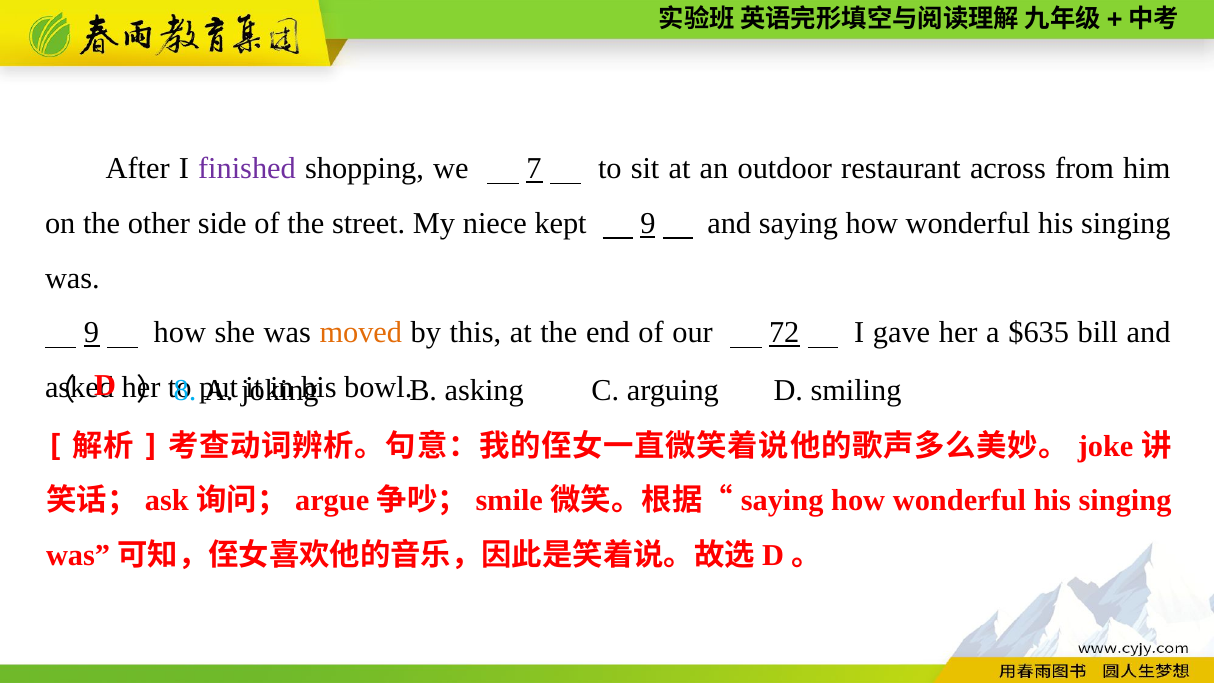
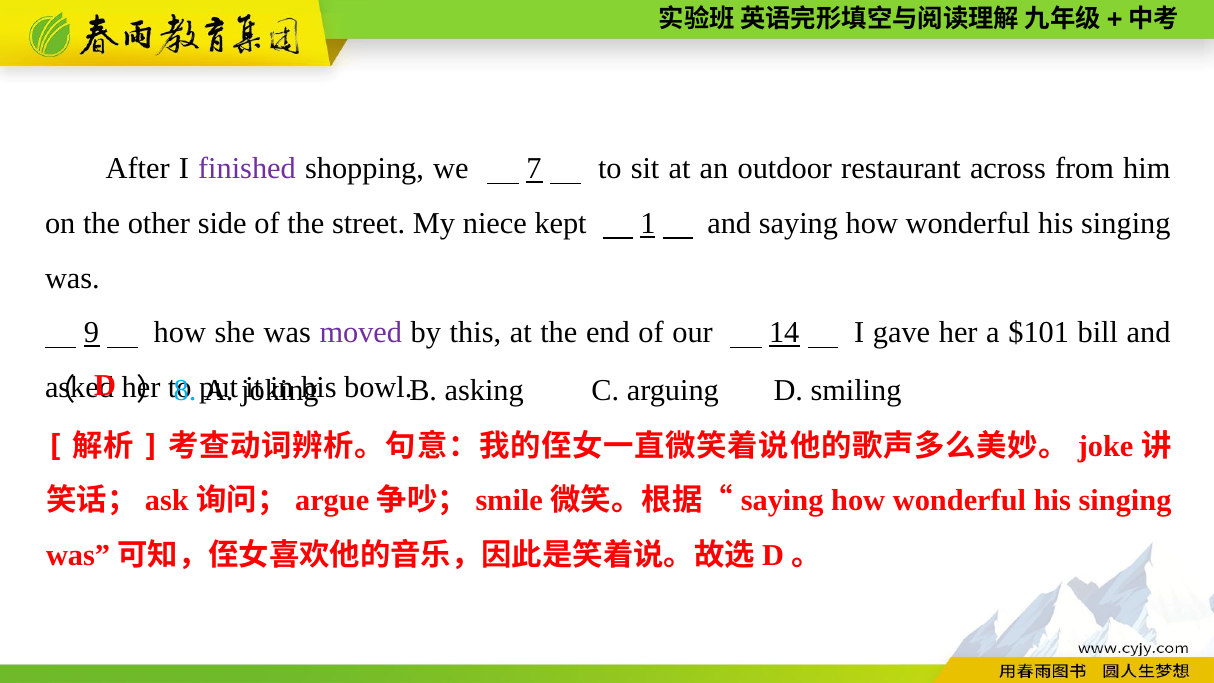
kept 9: 9 -> 1
moved colour: orange -> purple
72: 72 -> 14
$635: $635 -> $101
